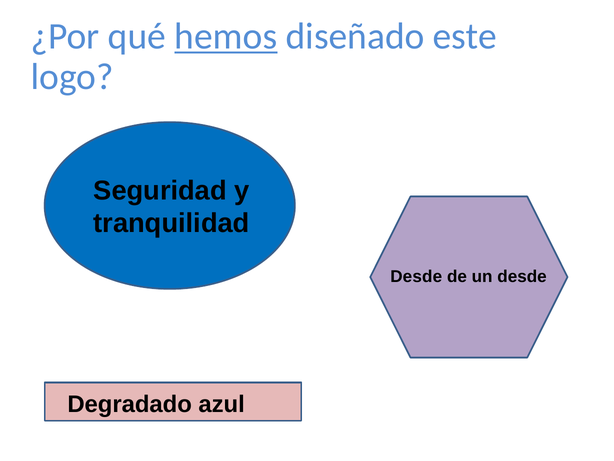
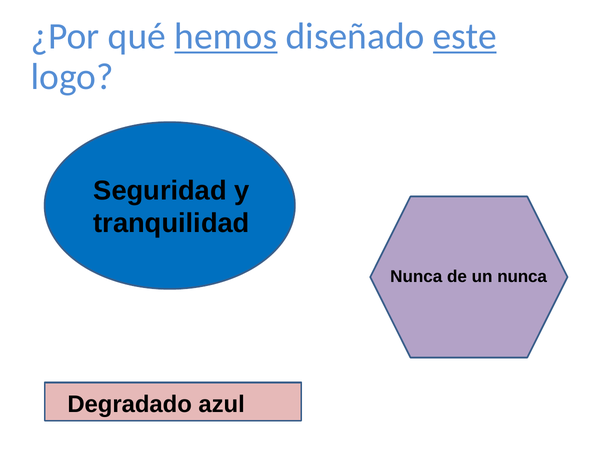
este underline: none -> present
Desde at (416, 276): Desde -> Nunca
un desde: desde -> nunca
